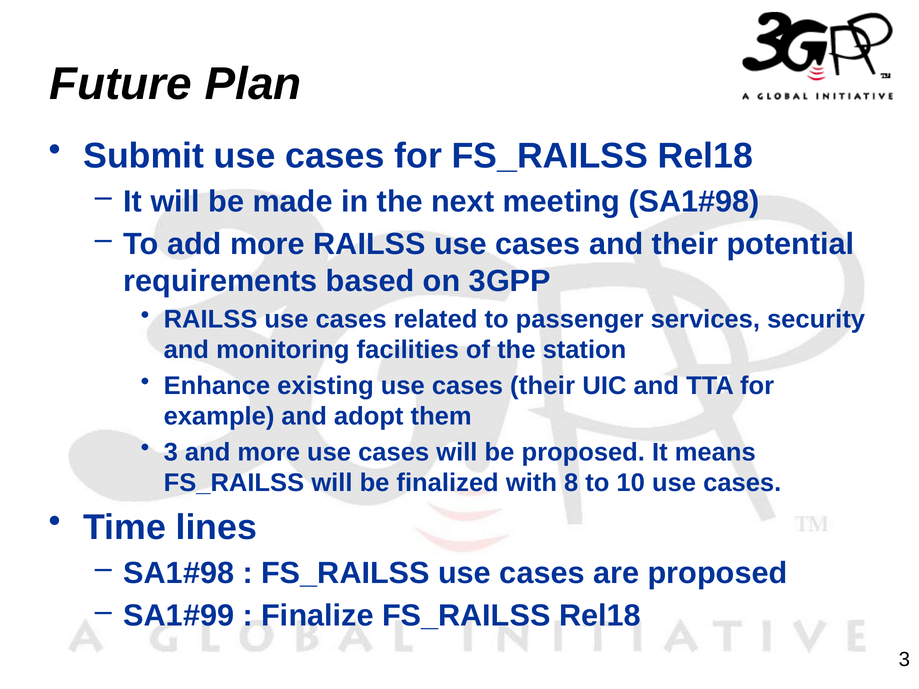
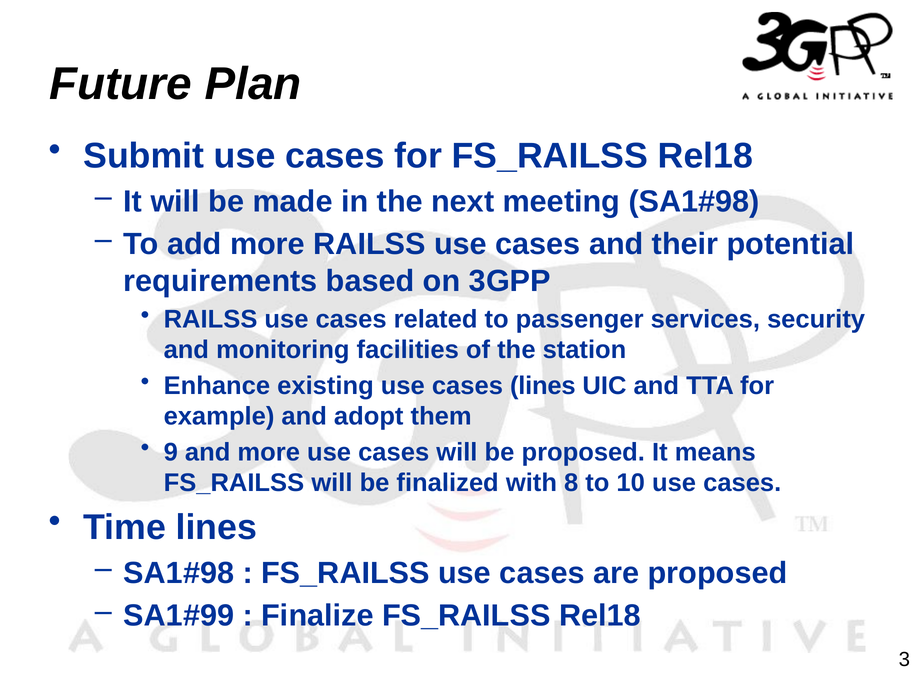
cases their: their -> lines
3 at (171, 452): 3 -> 9
